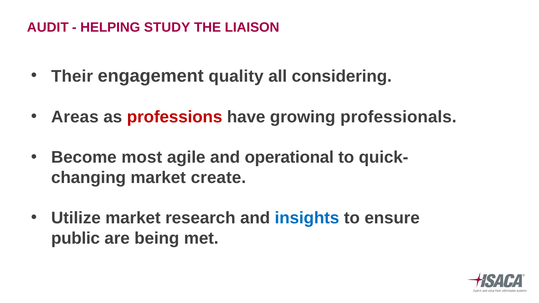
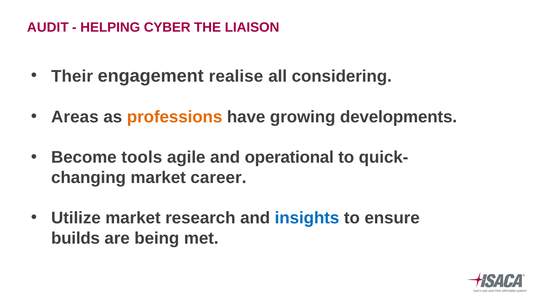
STUDY: STUDY -> CYBER
quality: quality -> realise
professions colour: red -> orange
professionals: professionals -> developments
most: most -> tools
create: create -> career
public: public -> builds
